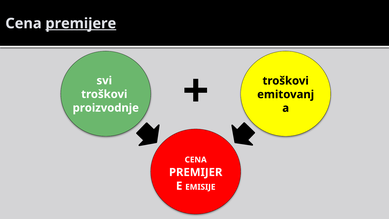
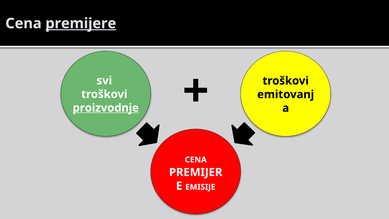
proizvodnje underline: none -> present
